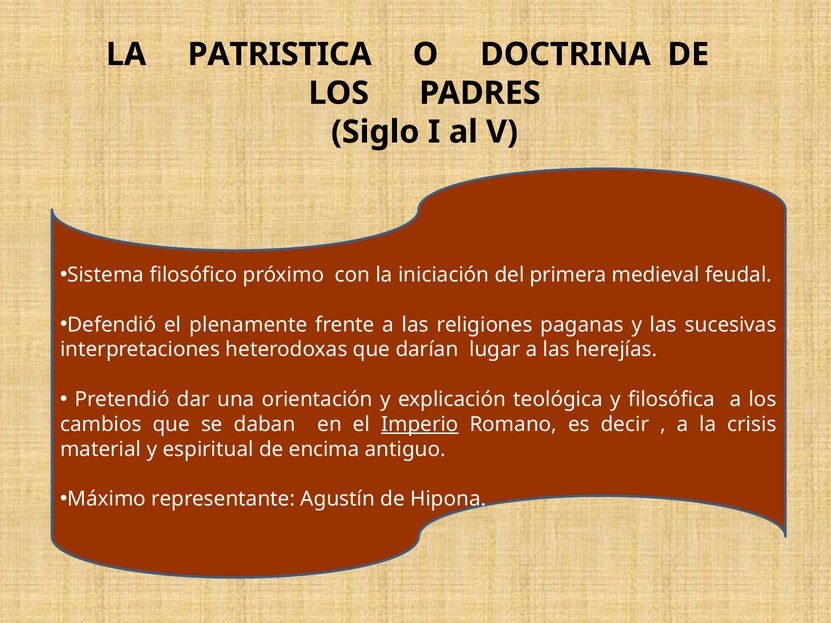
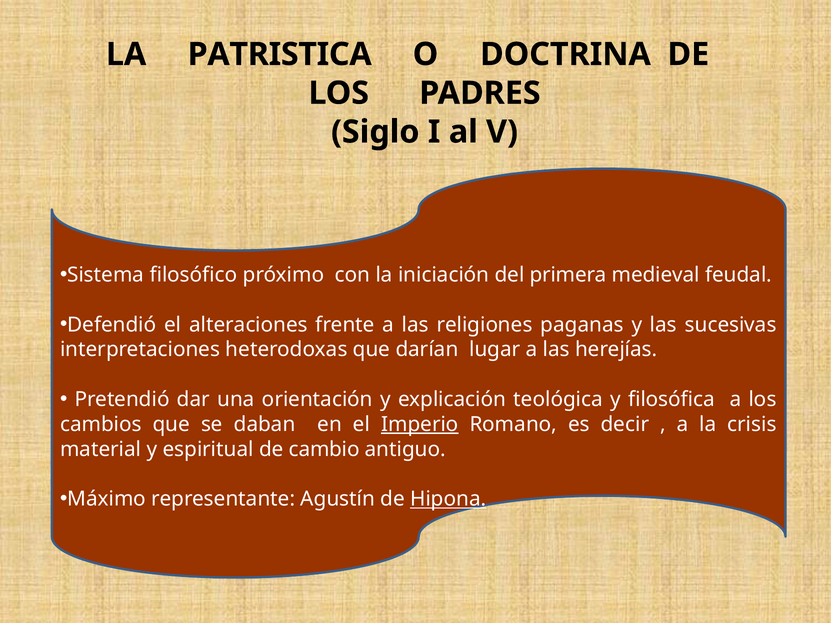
plenamente: plenamente -> alteraciones
encima: encima -> cambio
Hipona underline: none -> present
